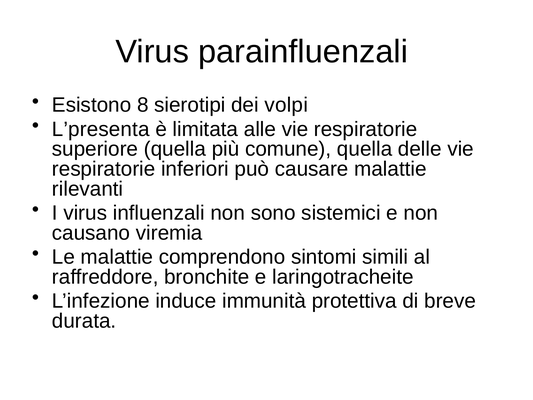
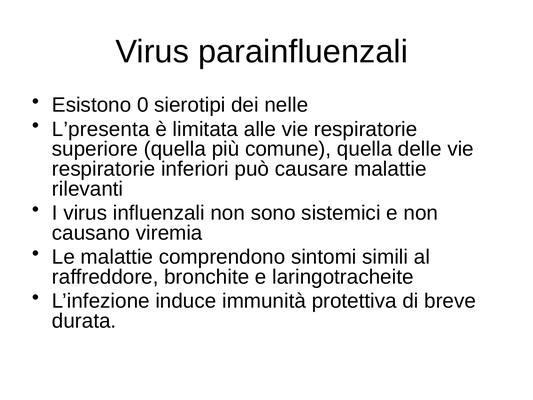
8: 8 -> 0
volpi: volpi -> nelle
